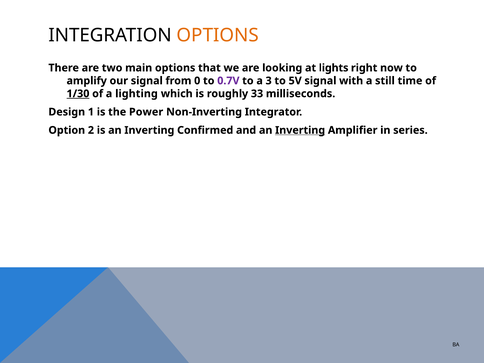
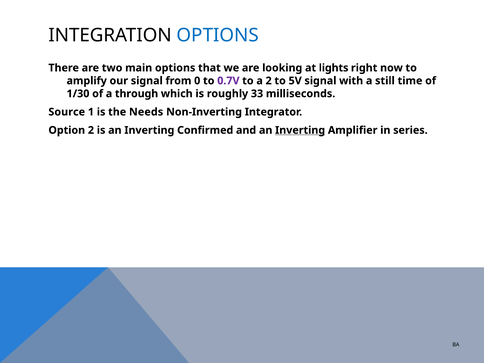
OPTIONS at (218, 35) colour: orange -> blue
a 3: 3 -> 2
1/30 underline: present -> none
lighting: lighting -> through
Design: Design -> Source
Power: Power -> Needs
